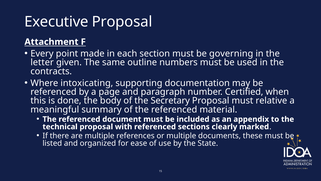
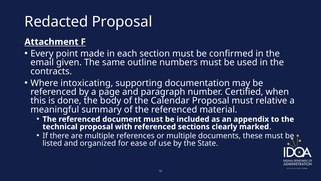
Executive: Executive -> Redacted
governing: governing -> confirmed
letter: letter -> email
Secretary: Secretary -> Calendar
